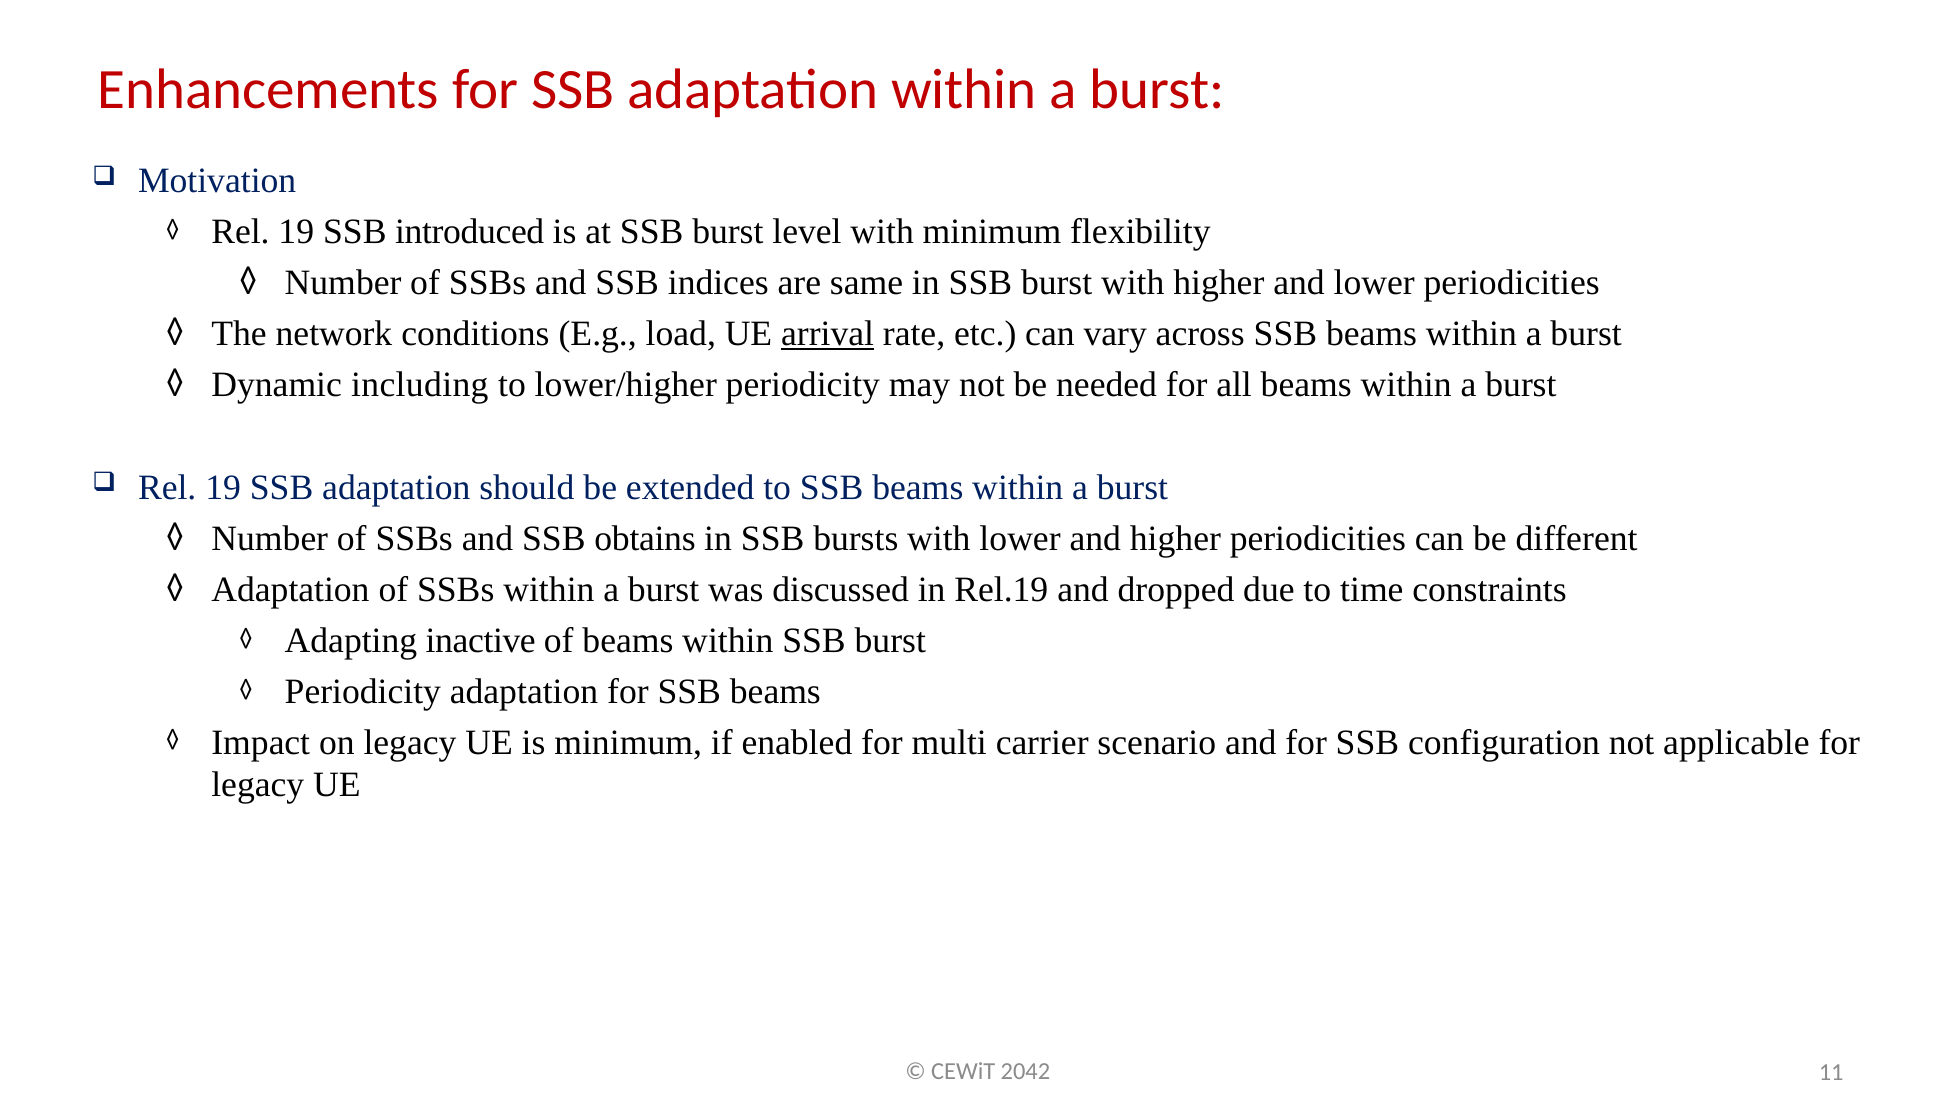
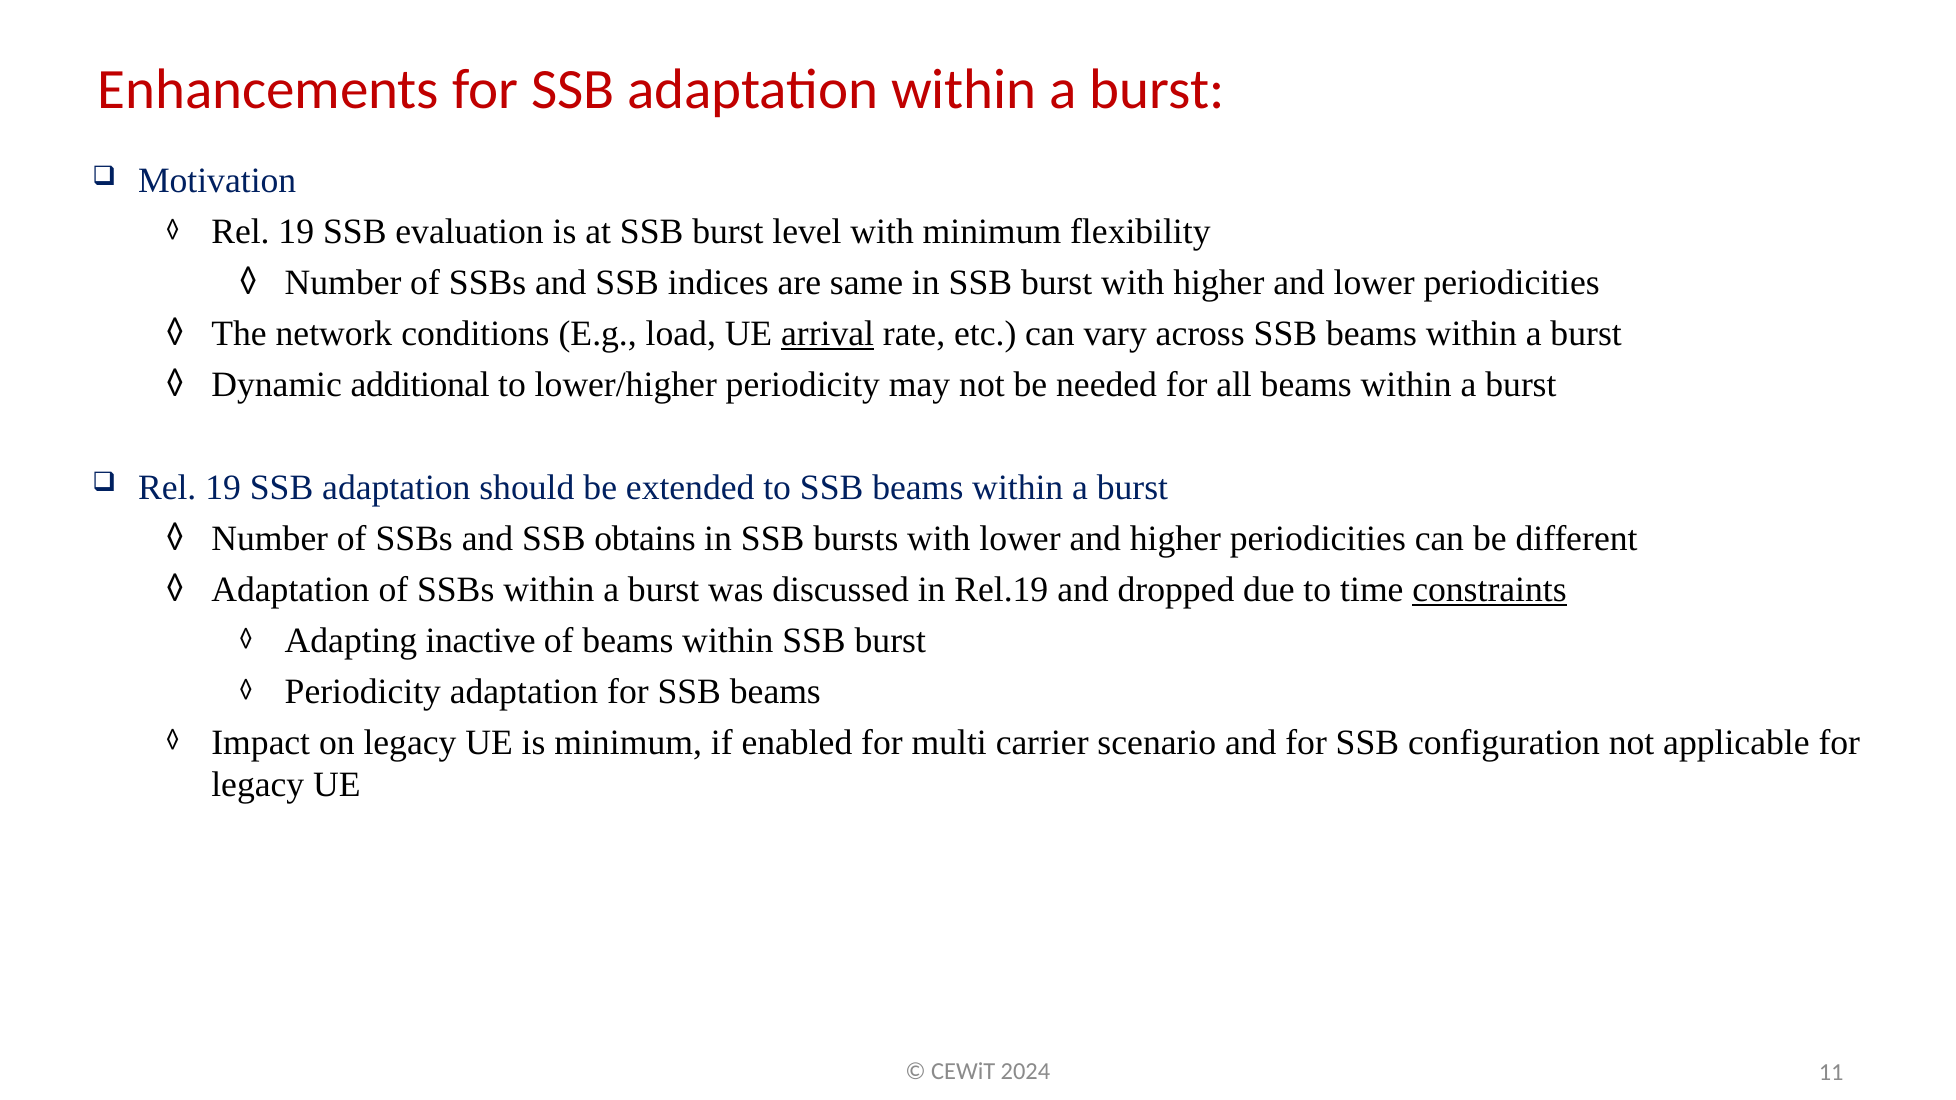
introduced: introduced -> evaluation
including: including -> additional
constraints underline: none -> present
2042: 2042 -> 2024
